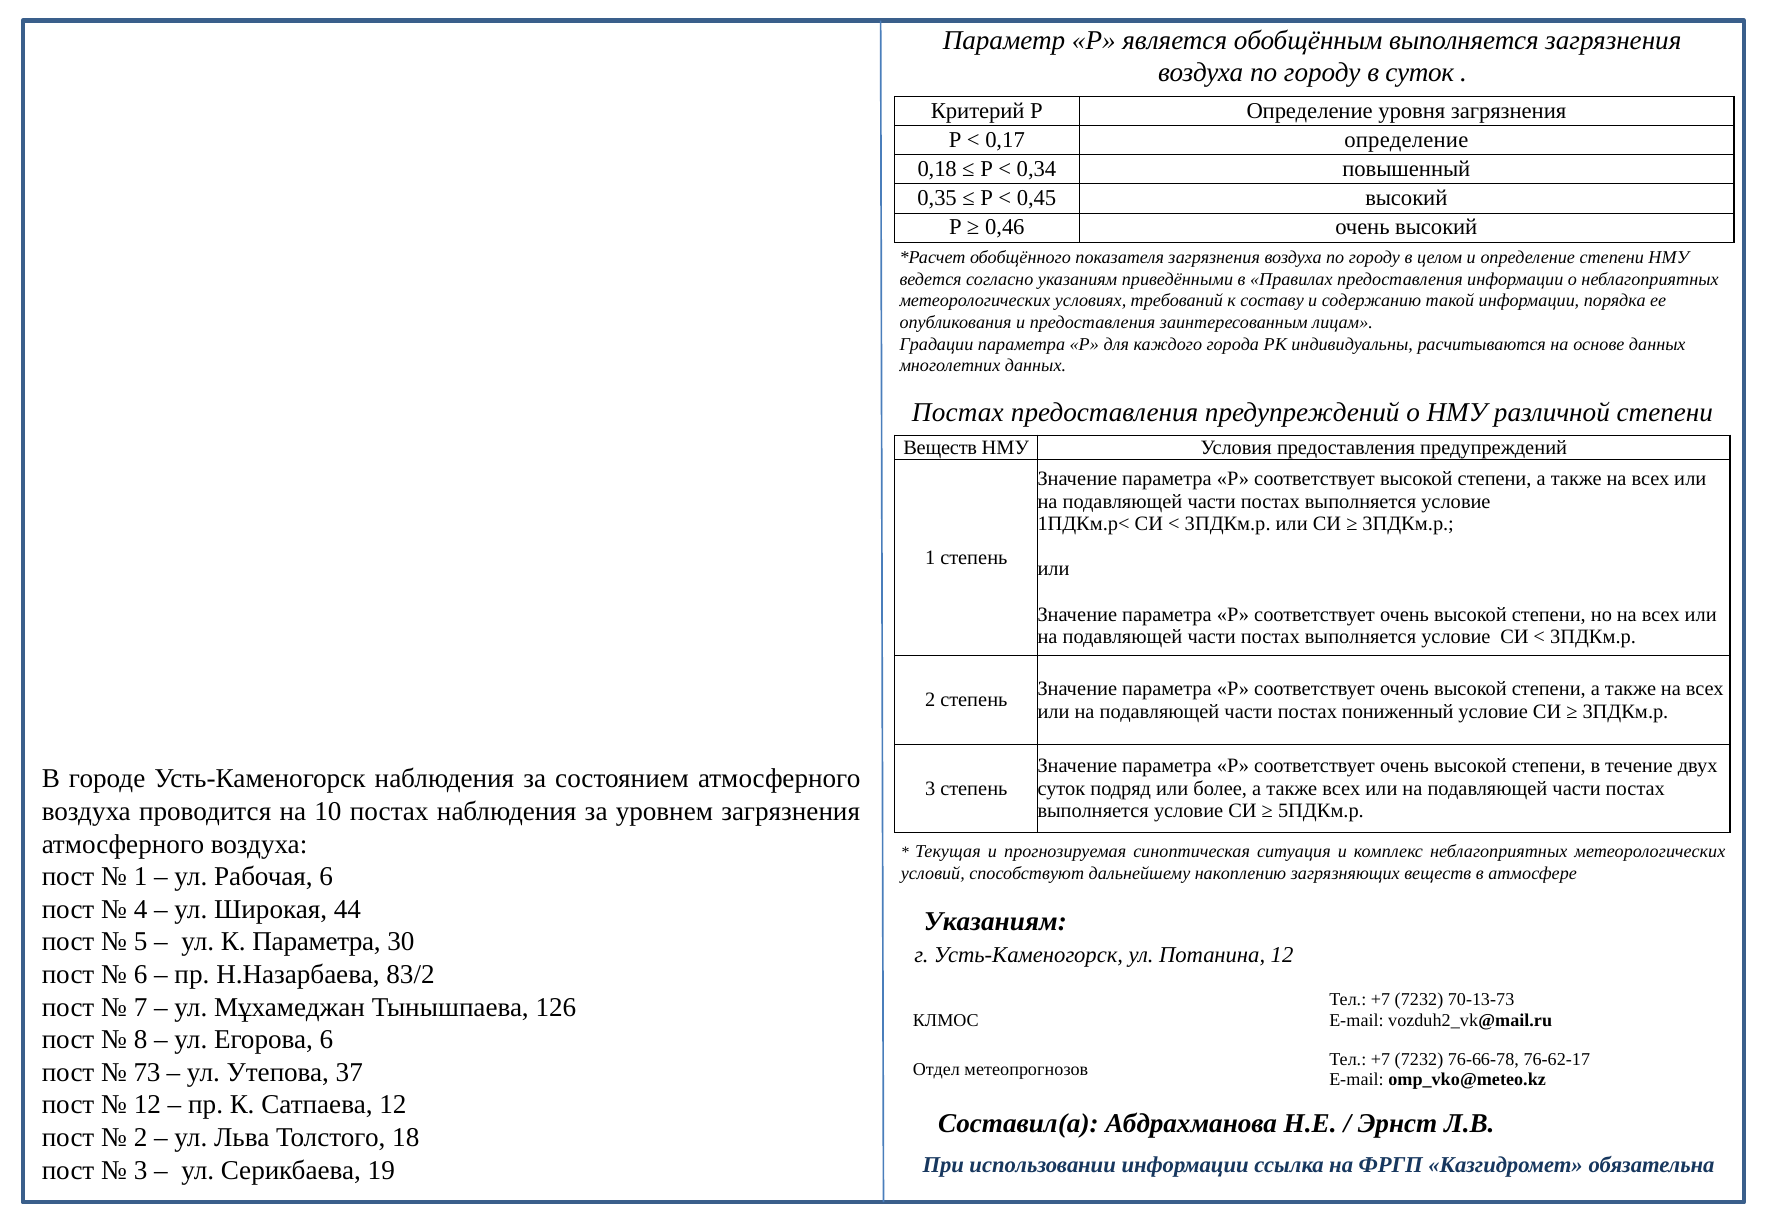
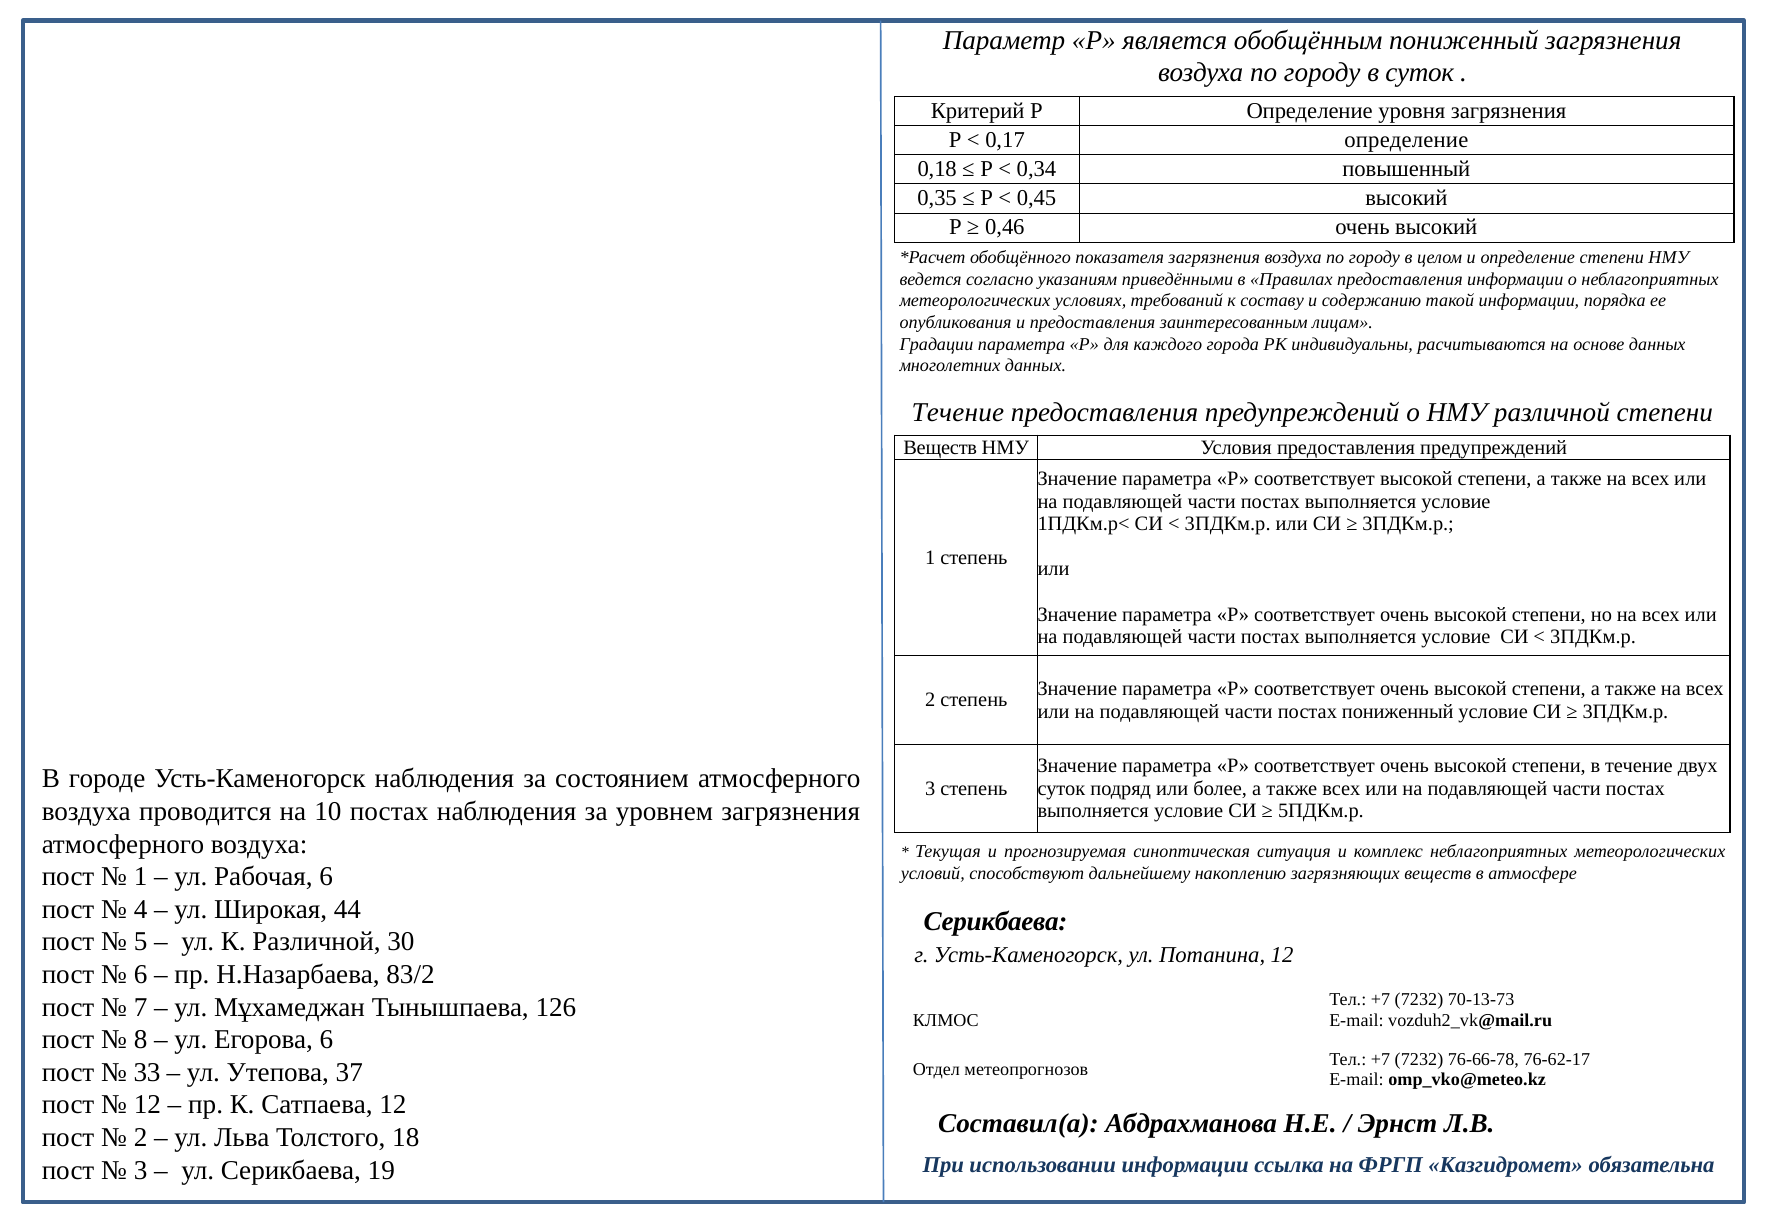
обобщённым выполняется: выполняется -> пониженный
Постах at (958, 412): Постах -> Течение
Указаниям at (995, 922): Указаниям -> Серикбаева
К Параметра: Параметра -> Различной
73: 73 -> 33
